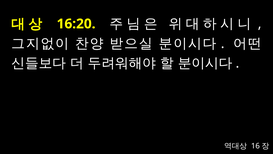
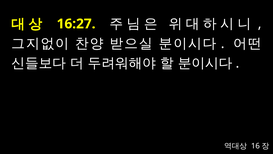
16:20: 16:20 -> 16:27
